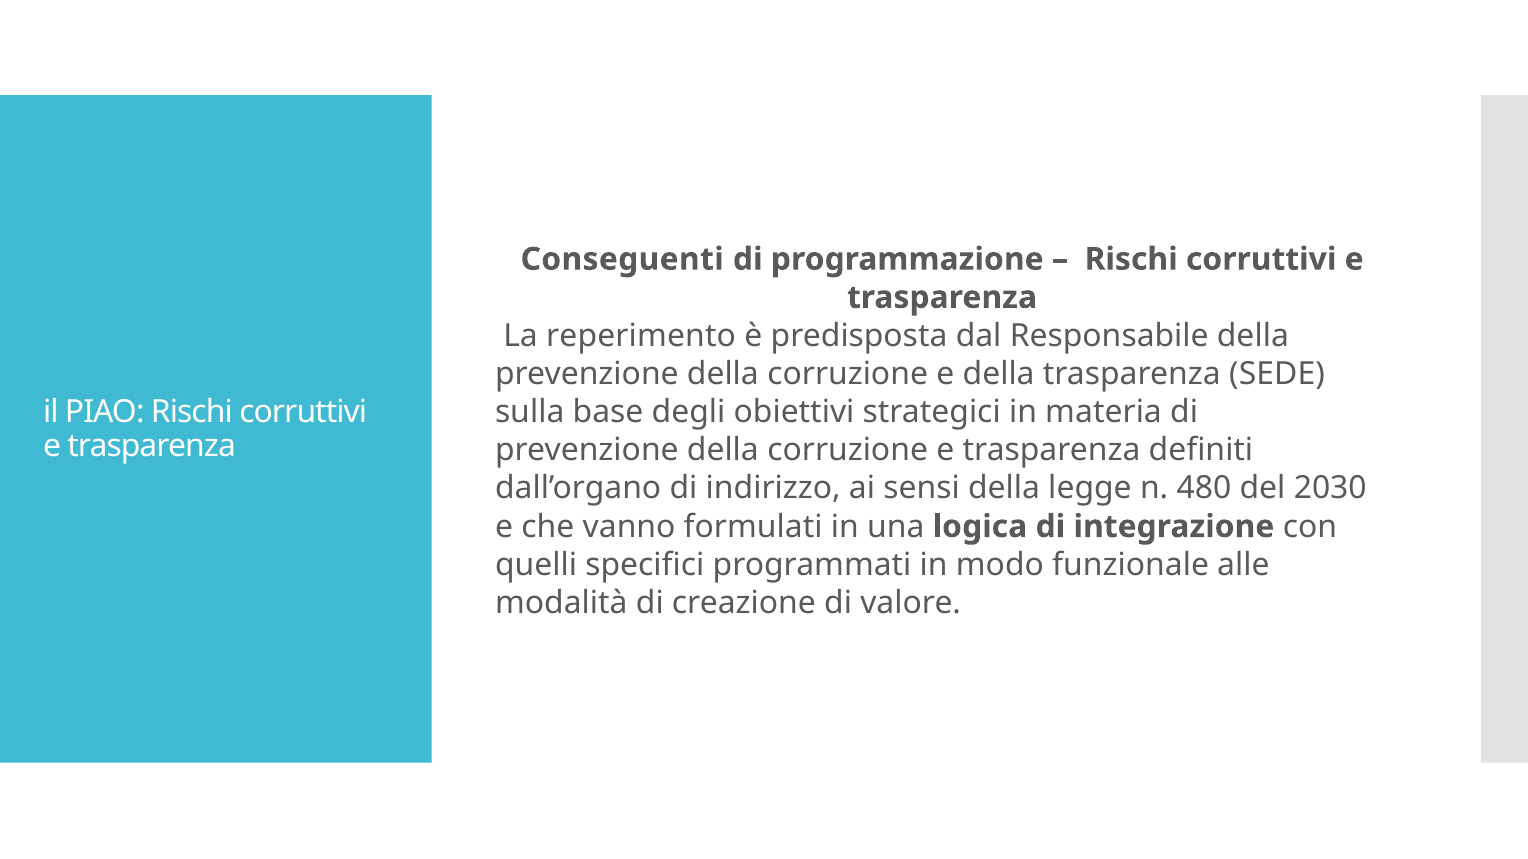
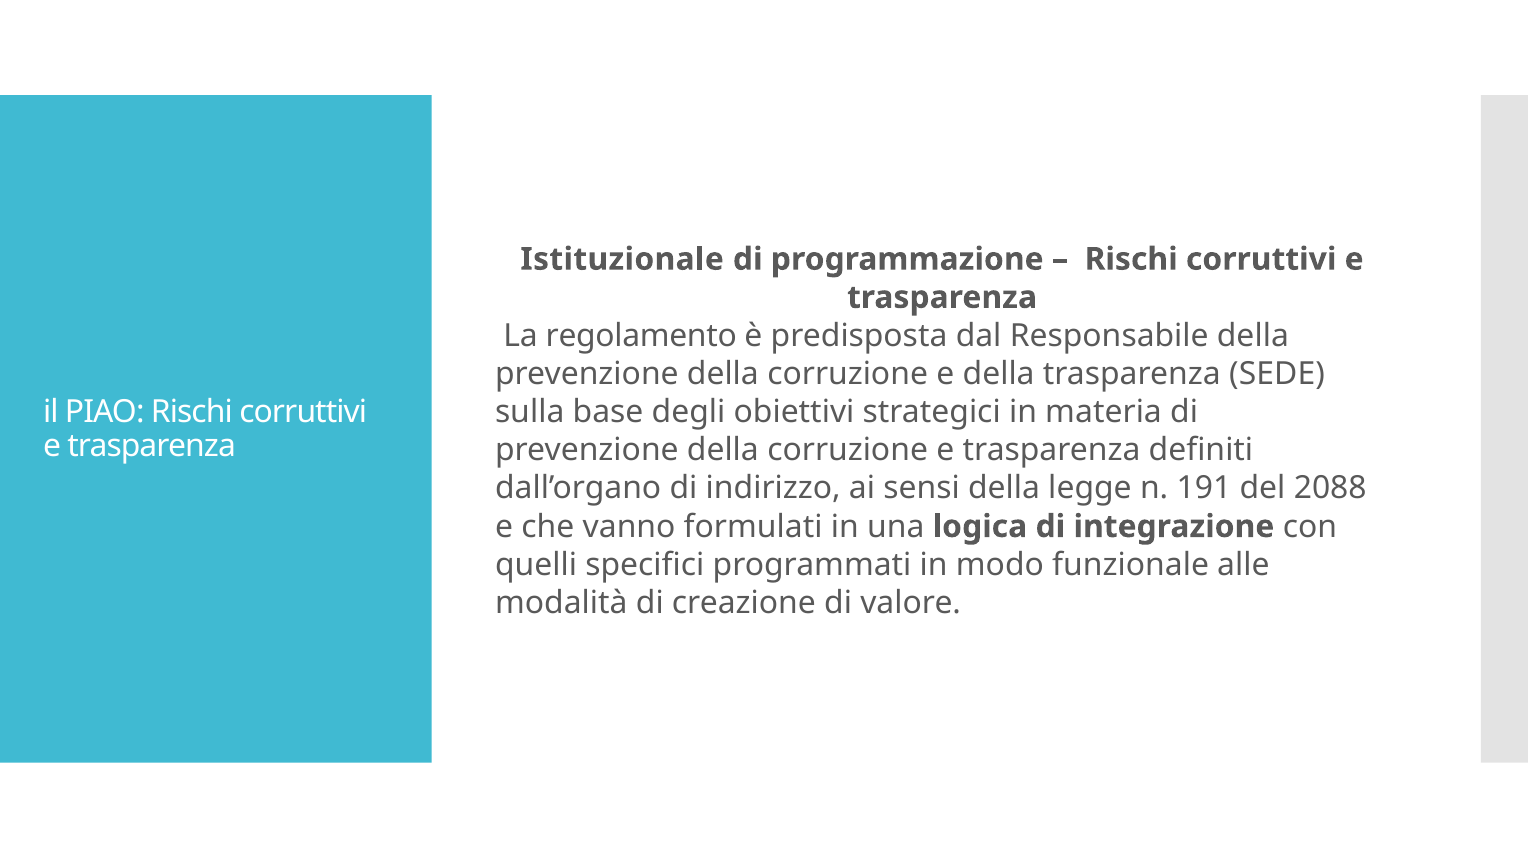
Conseguenti: Conseguenti -> Istituzionale
reperimento: reperimento -> regolamento
480: 480 -> 191
2030: 2030 -> 2088
